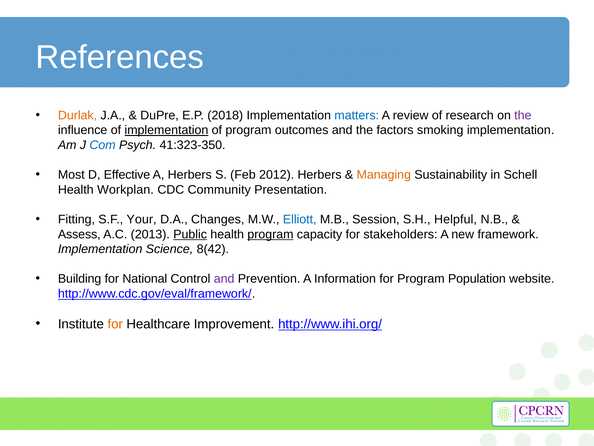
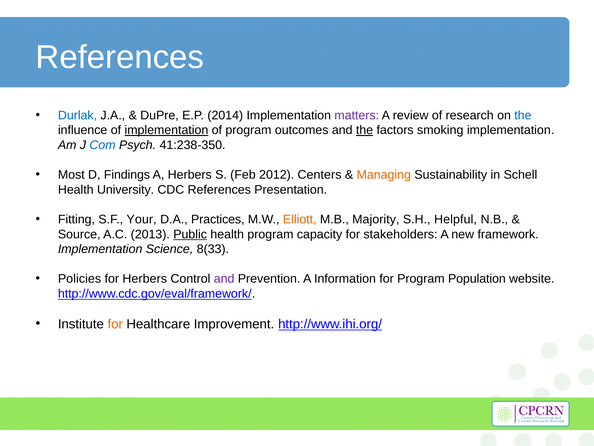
Durlak colour: orange -> blue
2018: 2018 -> 2014
matters colour: blue -> purple
the at (523, 115) colour: purple -> blue
the at (365, 130) underline: none -> present
41:323-350: 41:323-350 -> 41:238-350
Effective: Effective -> Findings
2012 Herbers: Herbers -> Centers
Workplan: Workplan -> University
CDC Community: Community -> References
Changes: Changes -> Practices
Elliott colour: blue -> orange
Session: Session -> Majority
Assess: Assess -> Source
program at (270, 234) underline: present -> none
8(42: 8(42 -> 8(33
Building: Building -> Policies
for National: National -> Herbers
